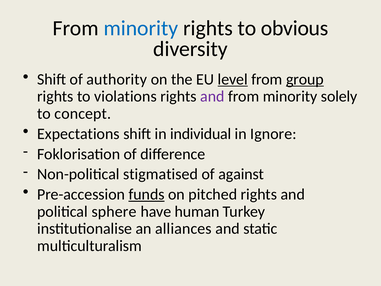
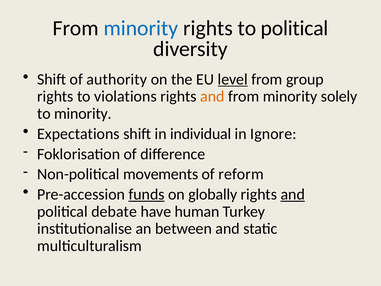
to obvious: obvious -> political
group underline: present -> none
and at (212, 96) colour: purple -> orange
to concept: concept -> minority
stigmatised: stigmatised -> movements
against: against -> reform
pitched: pitched -> globally
and at (293, 194) underline: none -> present
sphere: sphere -> debate
alliances: alliances -> between
